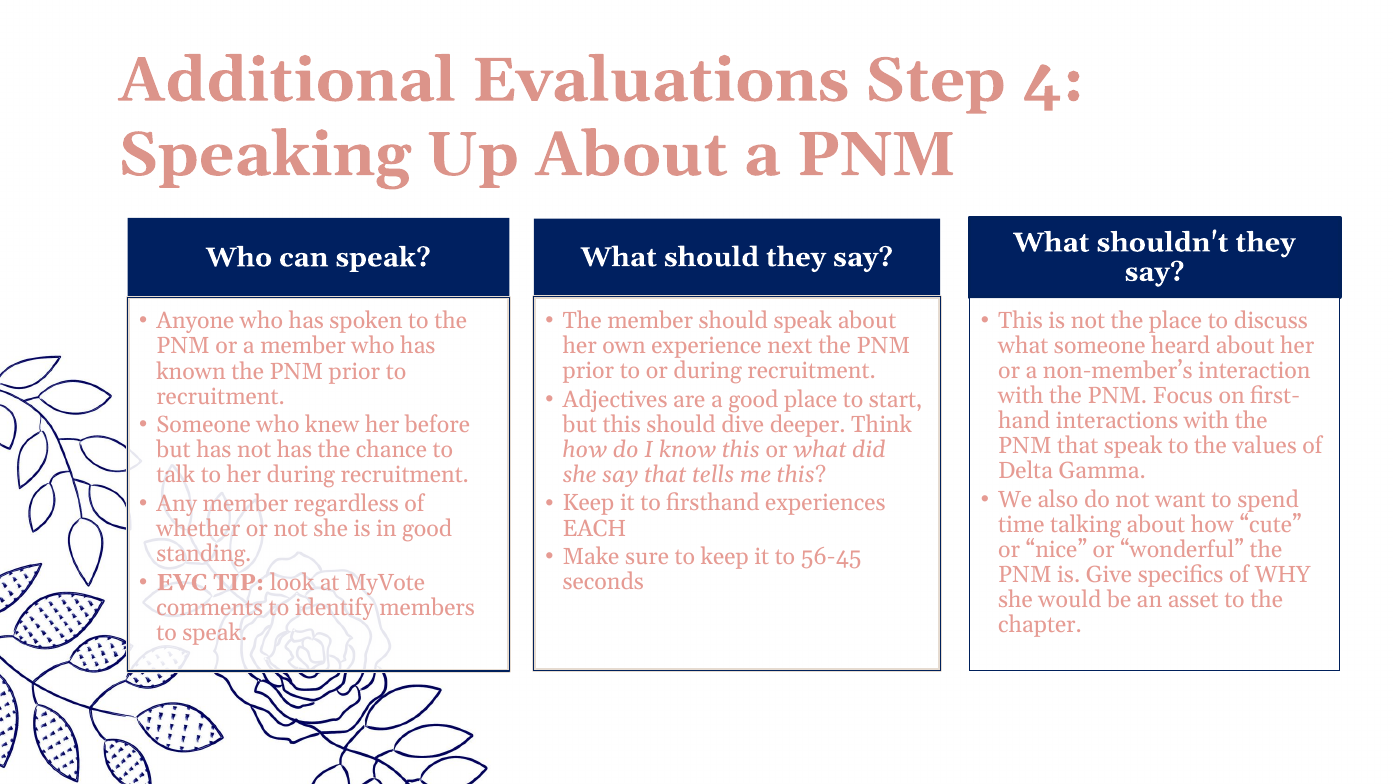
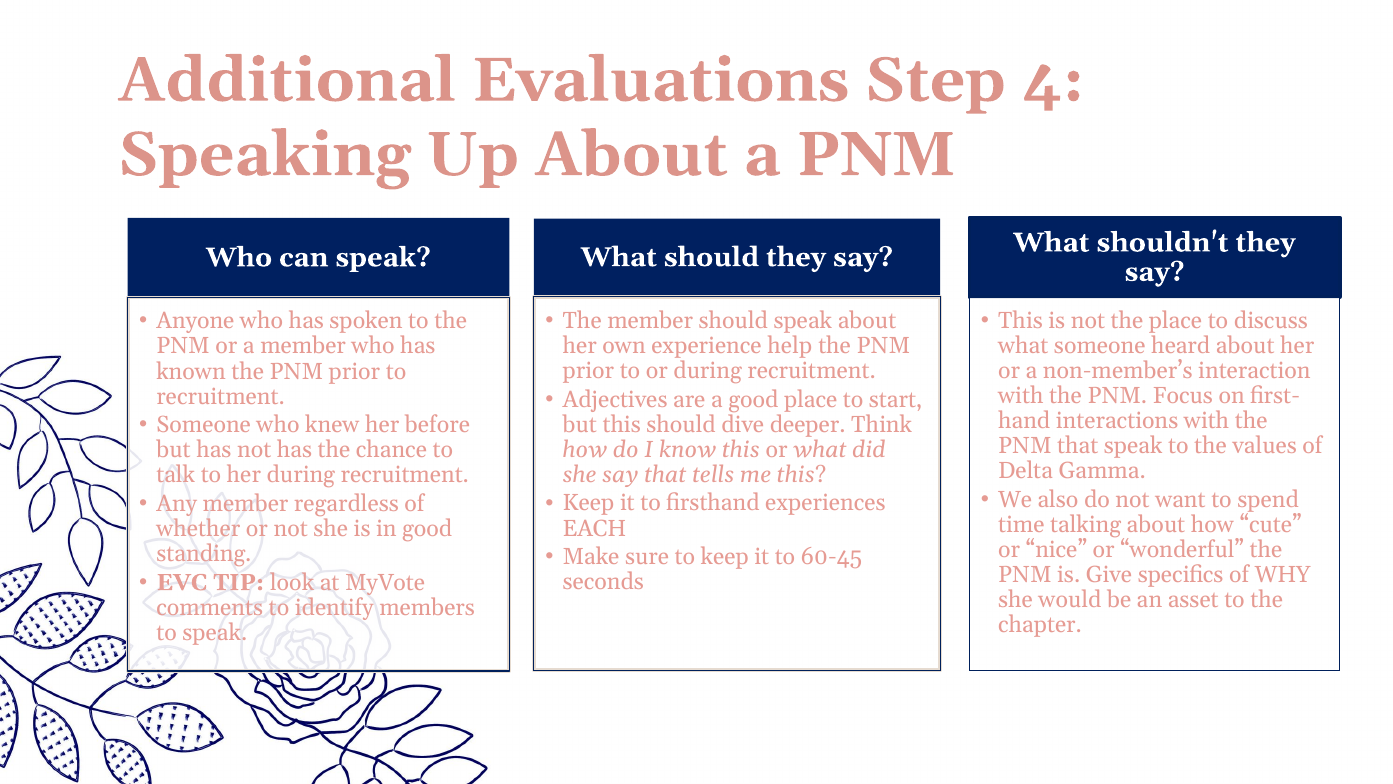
next: next -> help
56-45: 56-45 -> 60-45
